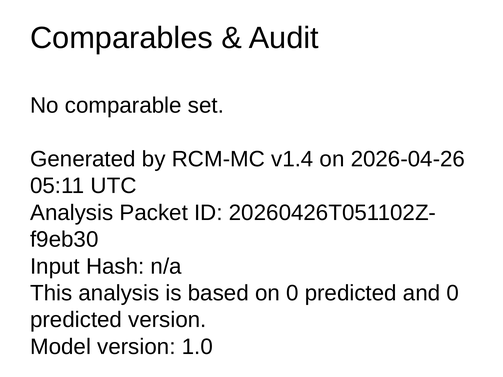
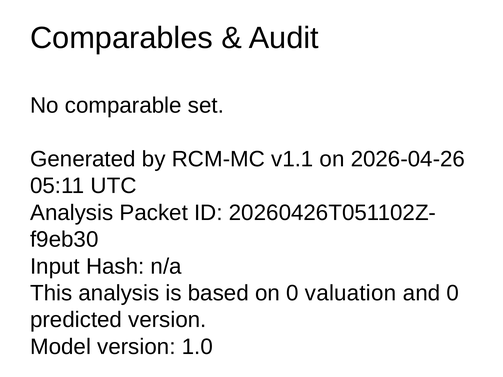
v1.4: v1.4 -> v1.1
on 0 predicted: predicted -> valuation
